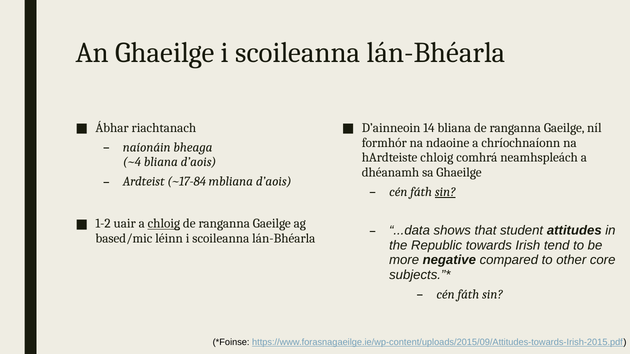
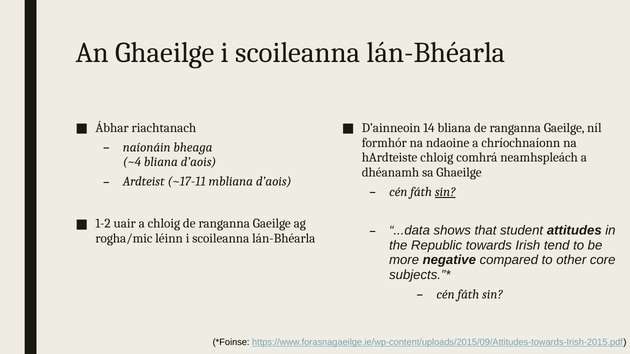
~17-84: ~17-84 -> ~17-11
chloig at (164, 224) underline: present -> none
based/mic: based/mic -> rogha/mic
